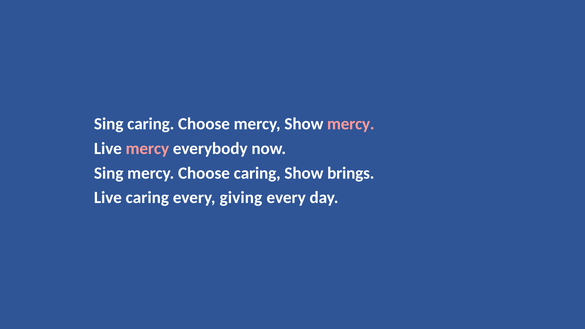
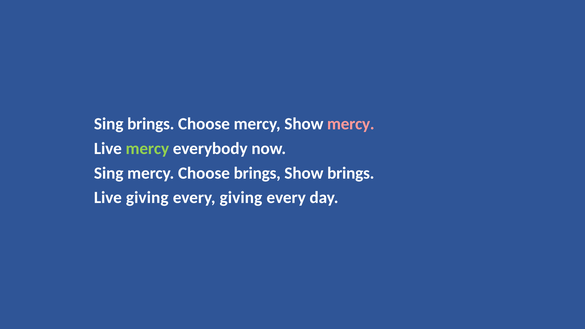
Sing caring: caring -> brings
mercy at (147, 149) colour: pink -> light green
Choose caring: caring -> brings
Live caring: caring -> giving
